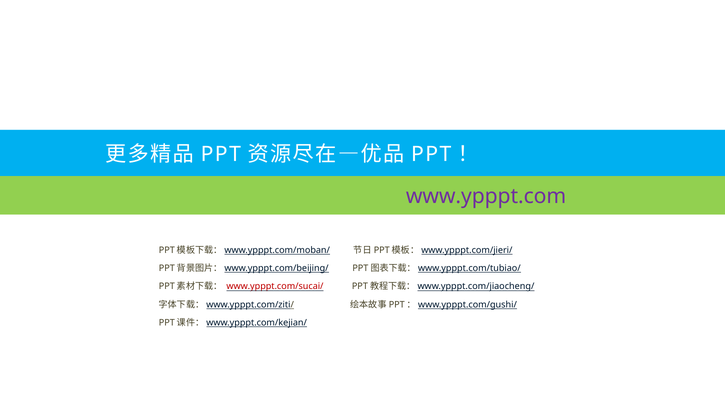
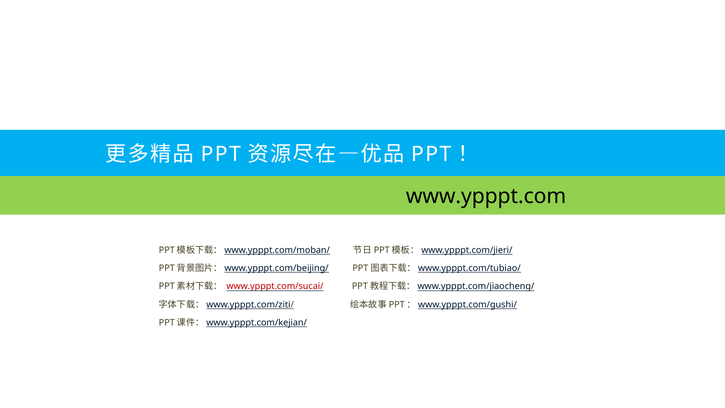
www.ypppt.com colour: purple -> black
